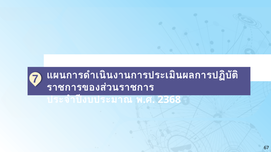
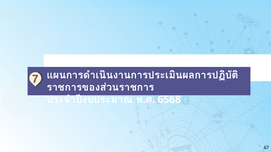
2368: 2368 -> 6568
